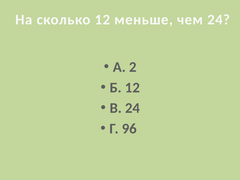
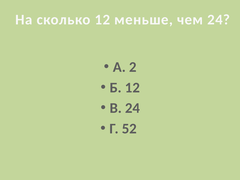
96: 96 -> 52
